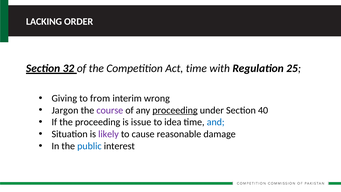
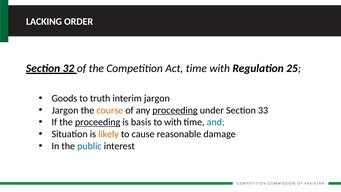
Giving: Giving -> Goods
from: from -> truth
interim wrong: wrong -> jargon
course colour: purple -> orange
40: 40 -> 33
proceeding at (98, 122) underline: none -> present
issue: issue -> basis
to idea: idea -> with
likely colour: purple -> orange
